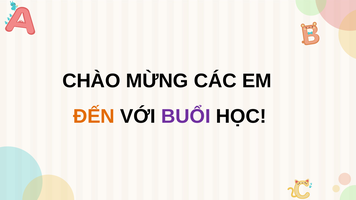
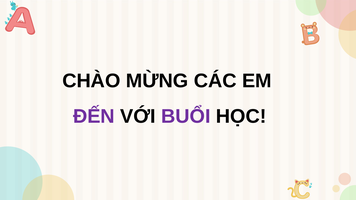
ĐẾN colour: orange -> purple
